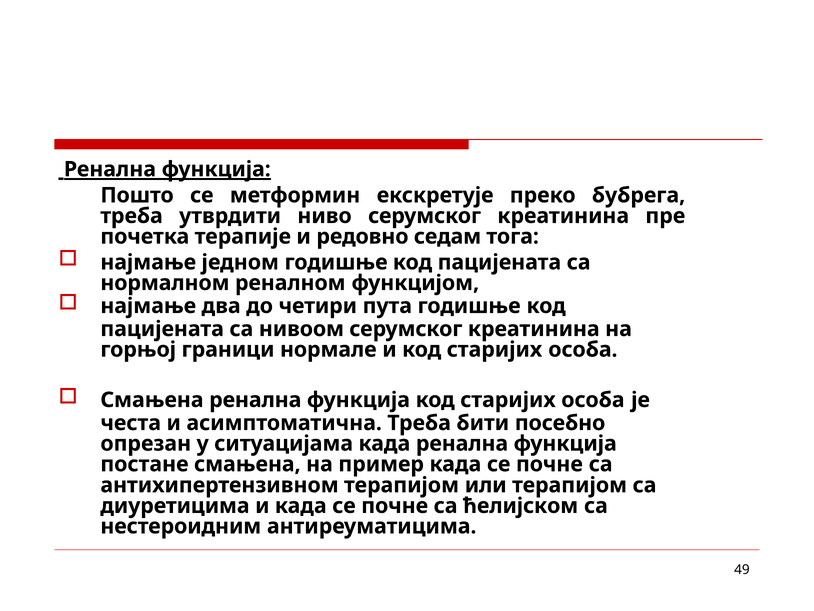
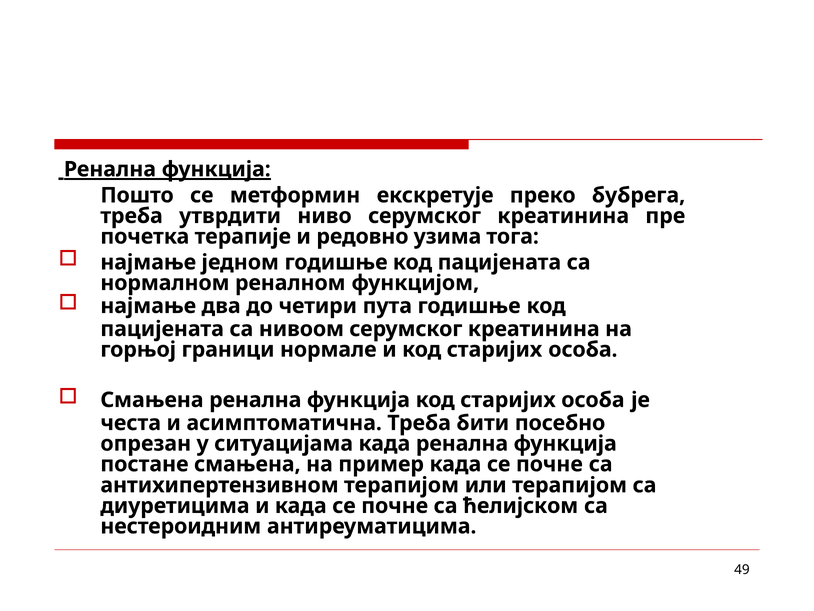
седам: седам -> узима
